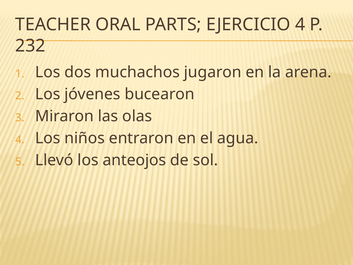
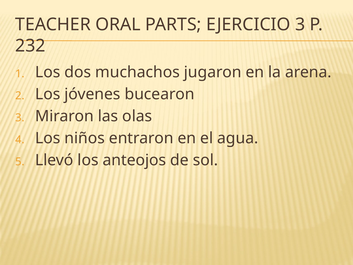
EJERCICIO 4: 4 -> 3
